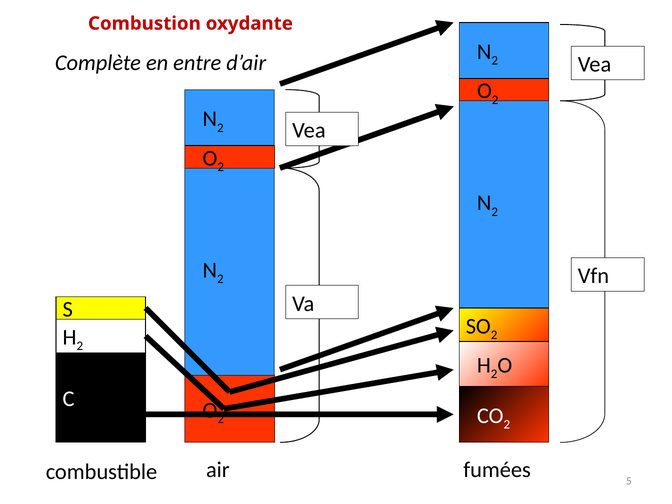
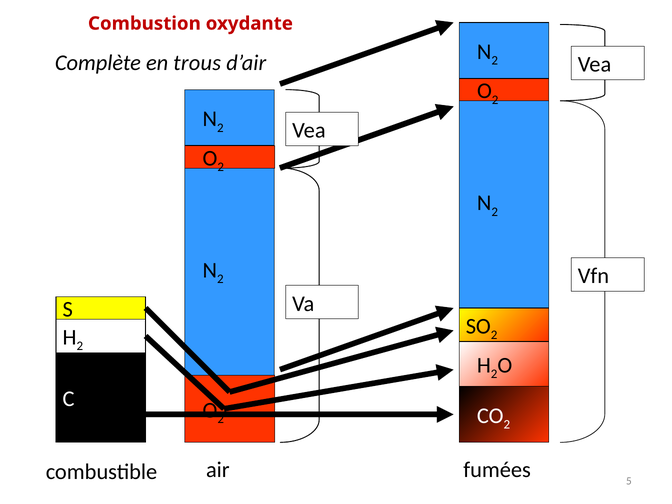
entre: entre -> trous
